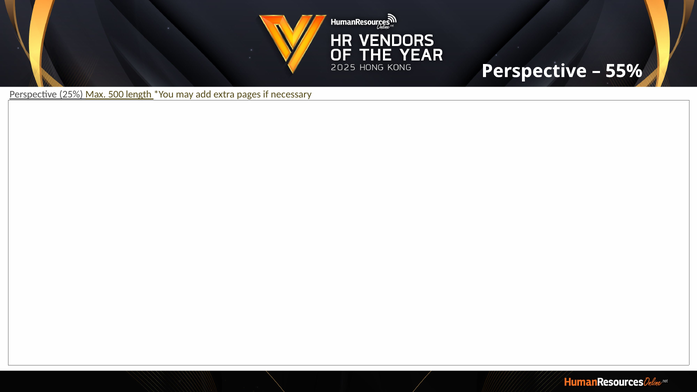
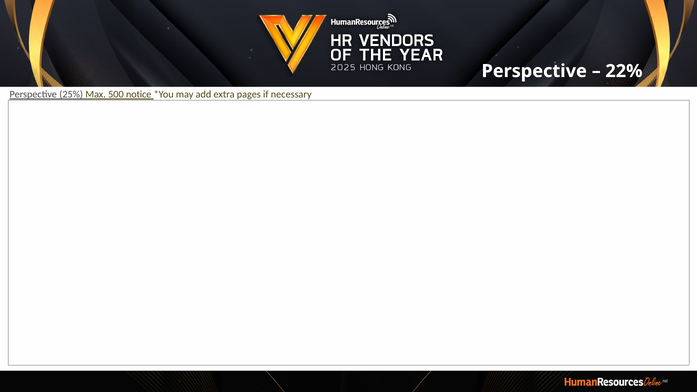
55%: 55% -> 22%
length: length -> notice
